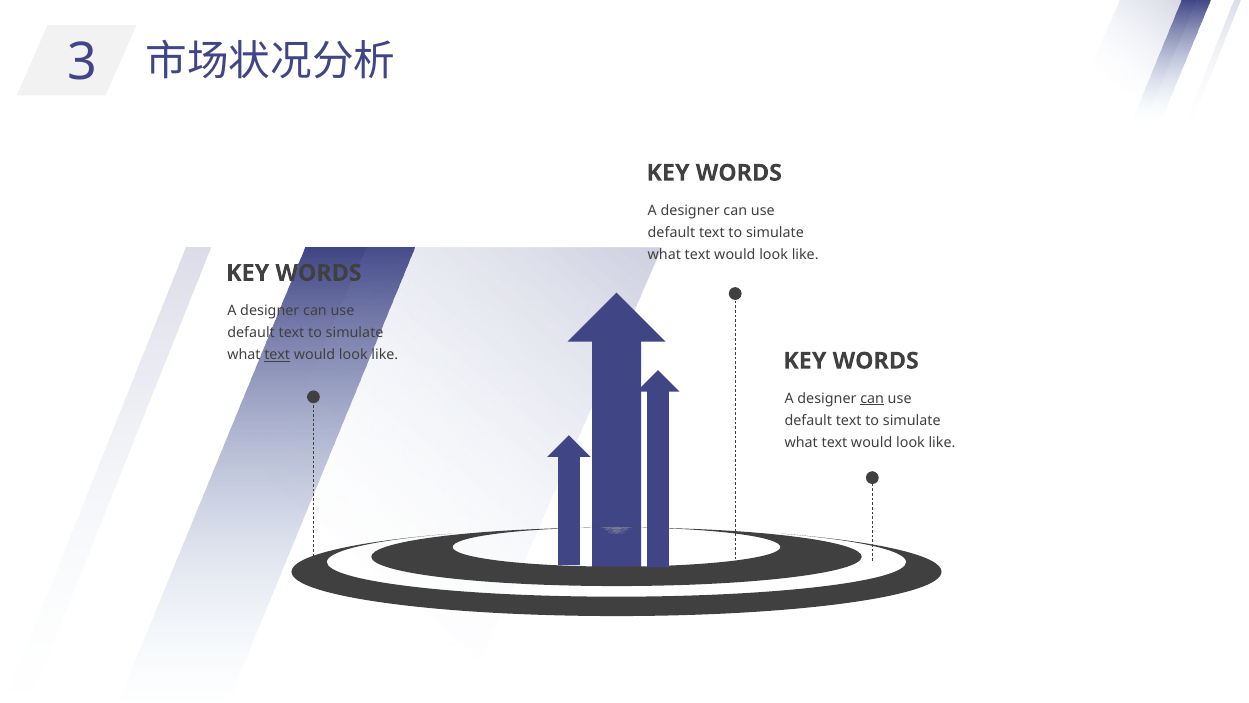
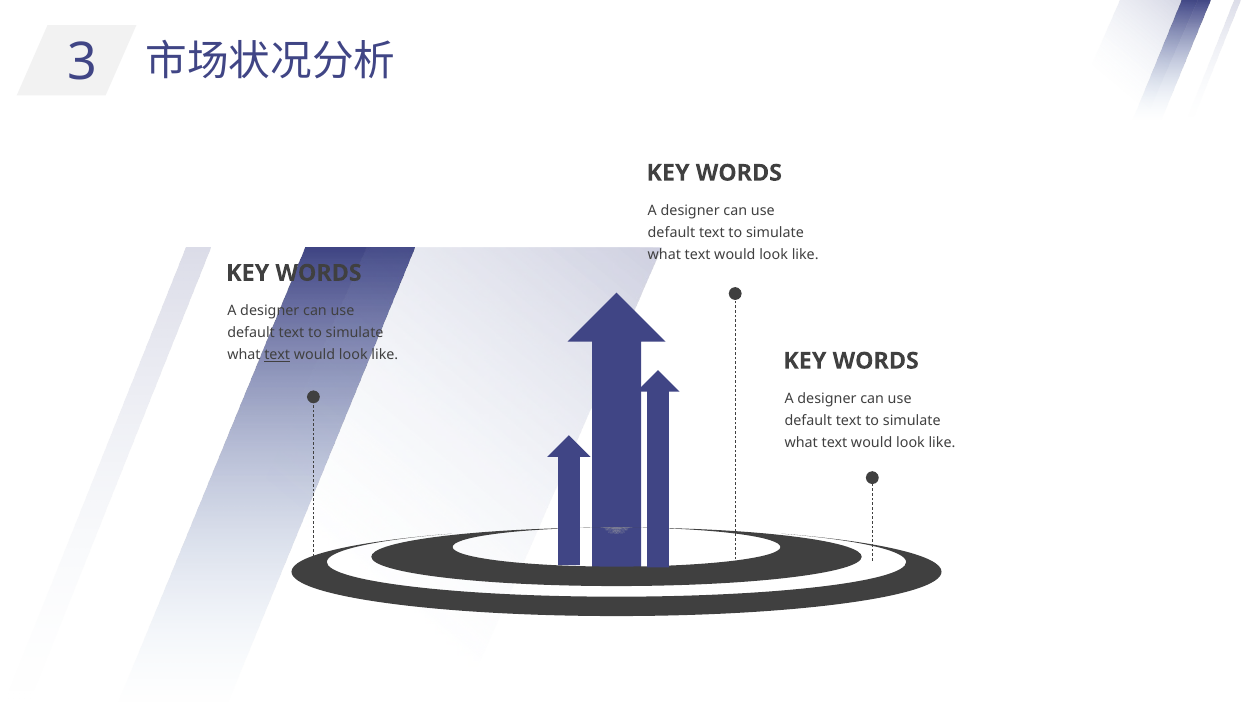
can at (872, 398) underline: present -> none
